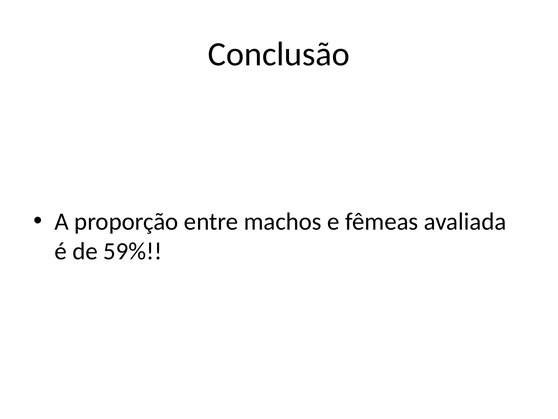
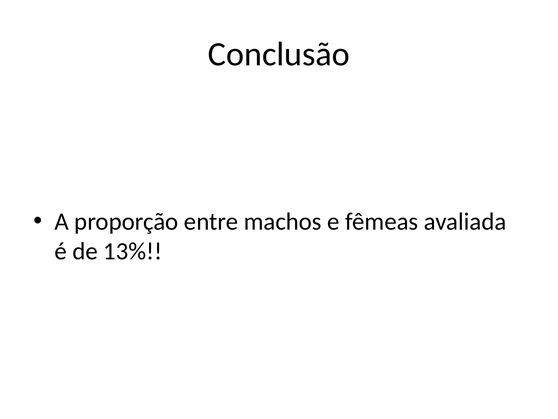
59%: 59% -> 13%
